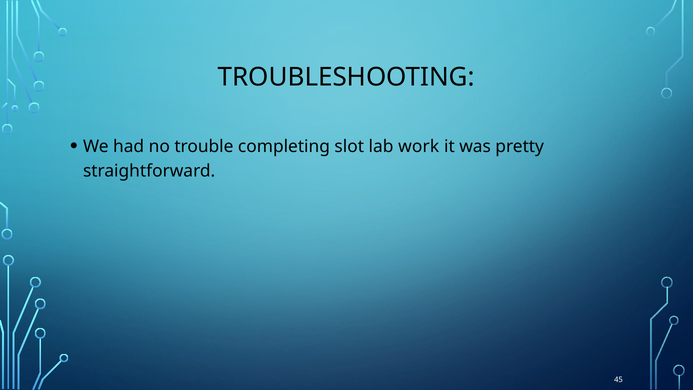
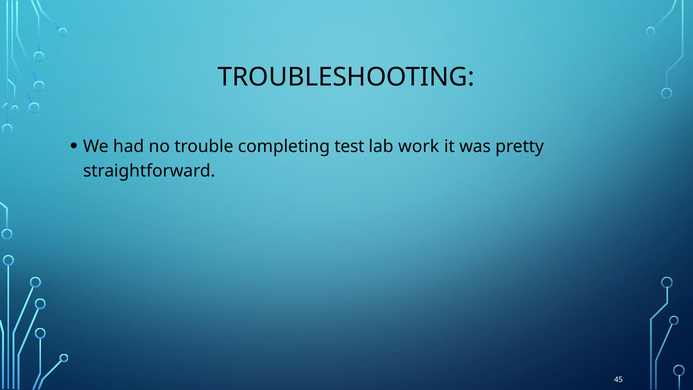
slot: slot -> test
